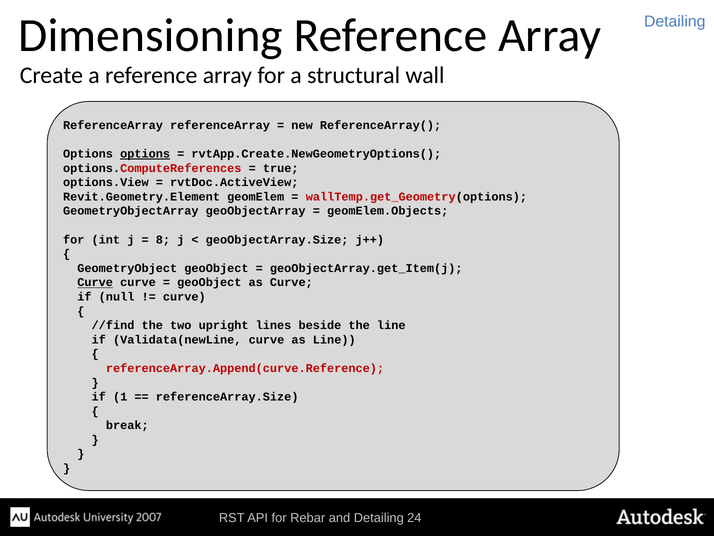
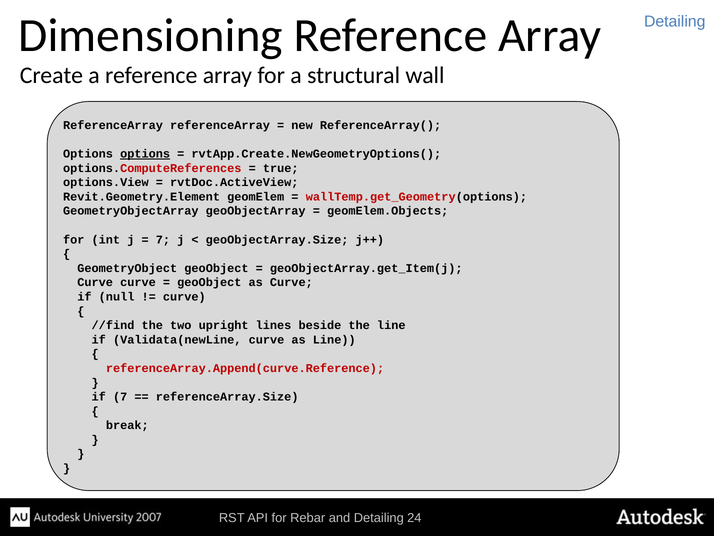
8 at (163, 239): 8 -> 7
Curve at (95, 282) underline: present -> none
if 1: 1 -> 7
